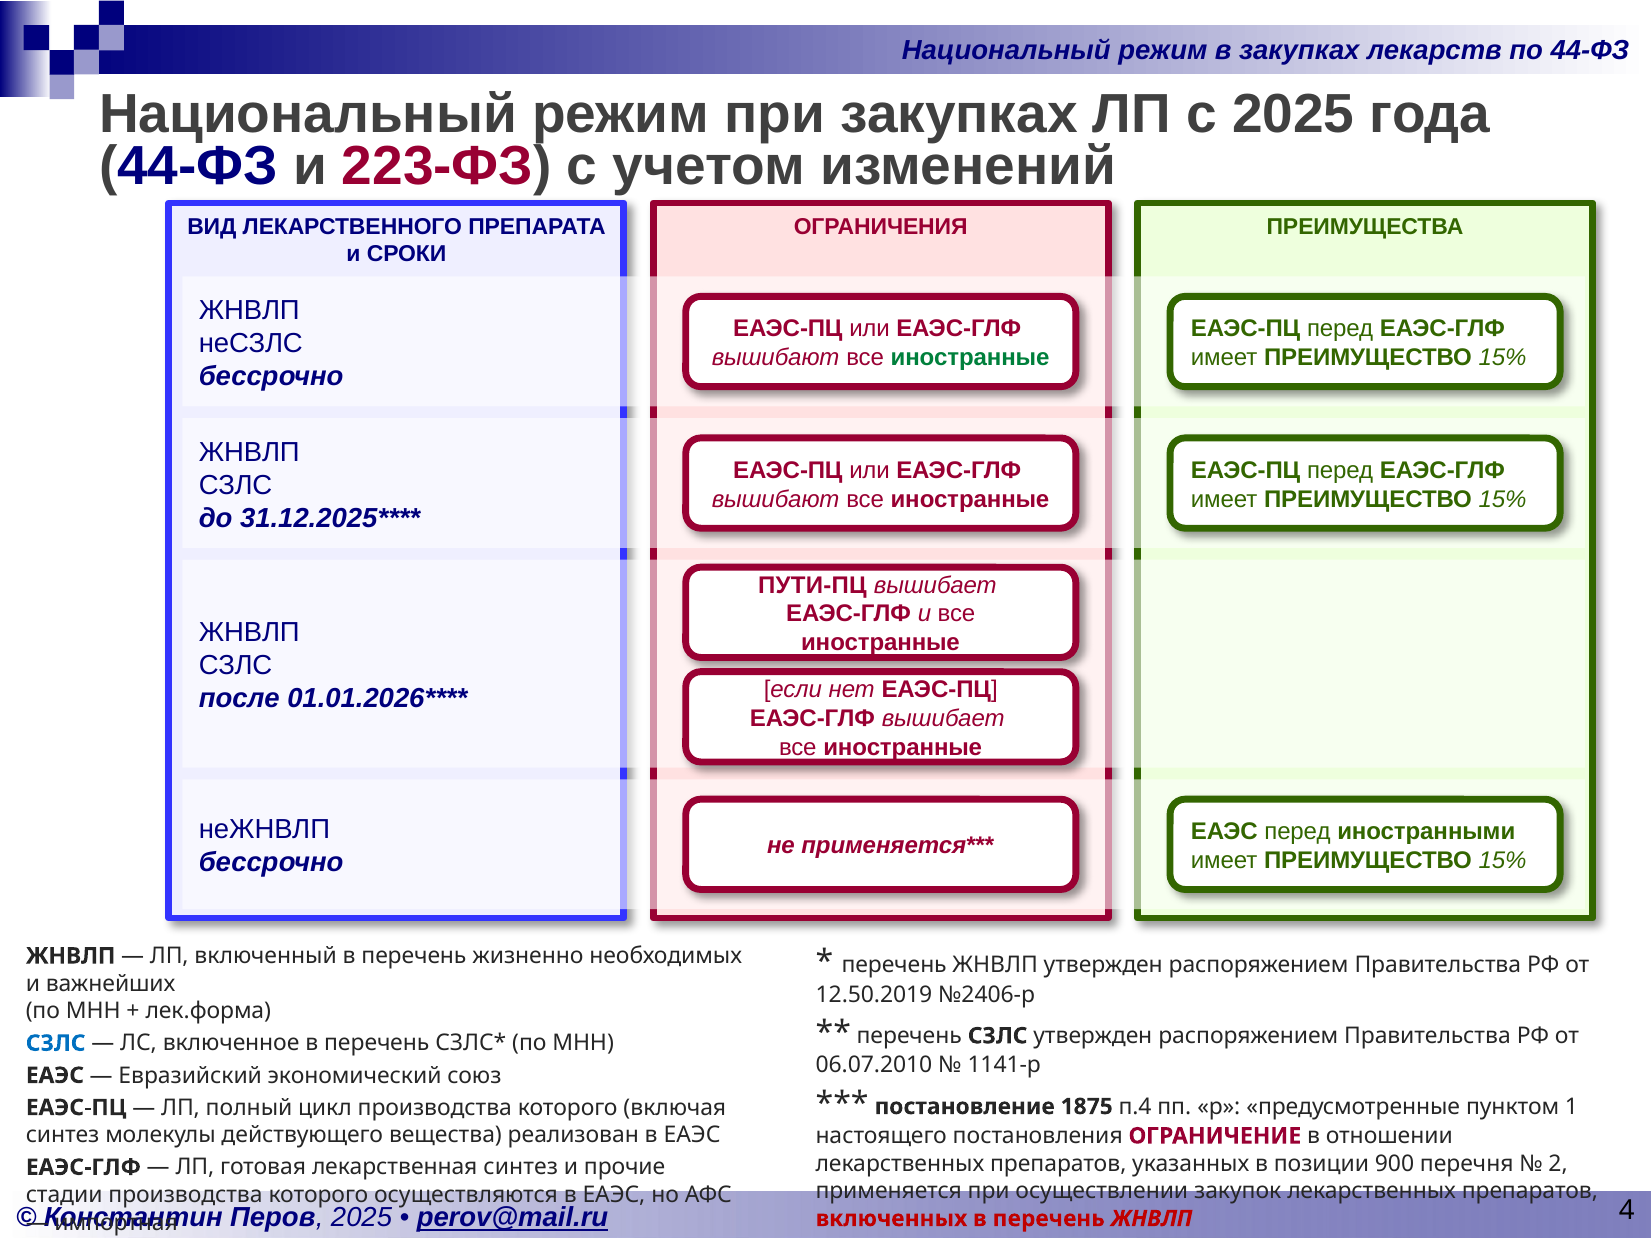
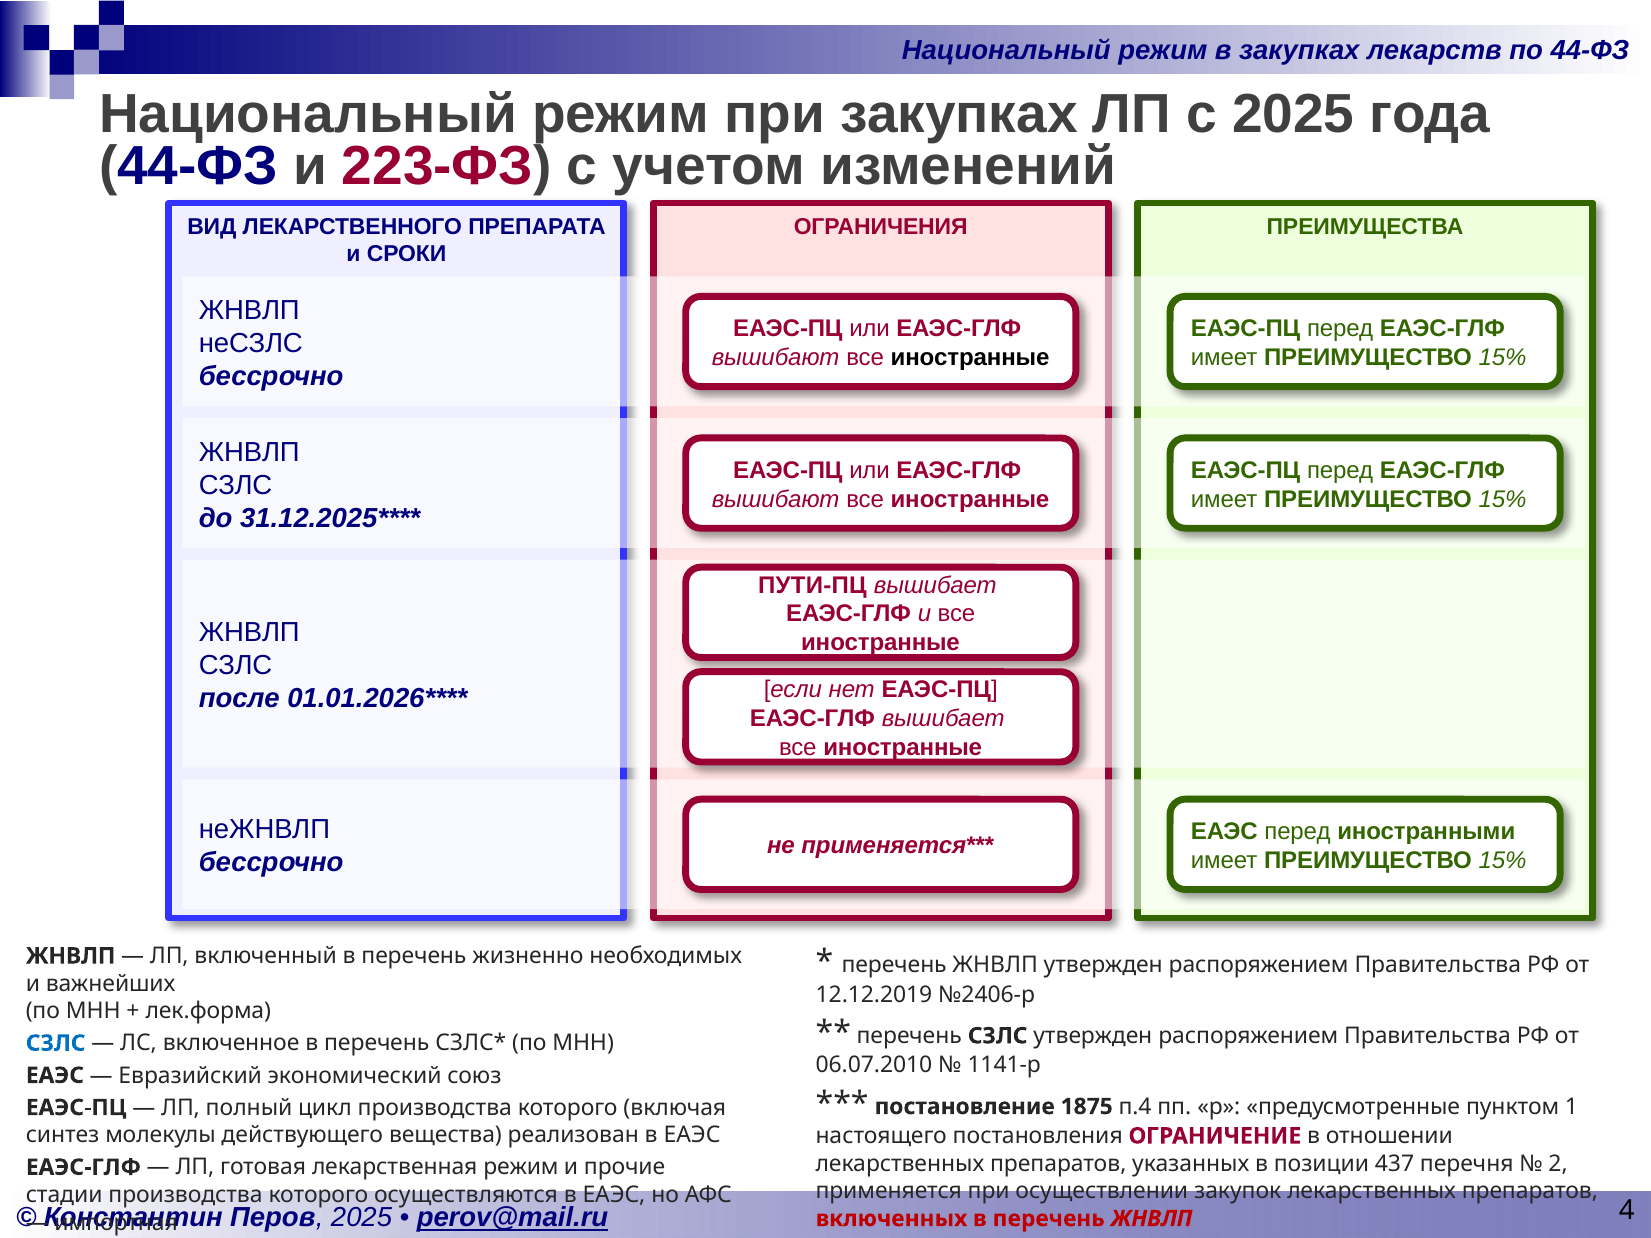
иностранные at (970, 358) colour: green -> black
12.50.2019: 12.50.2019 -> 12.12.2019
900: 900 -> 437
лекарственная синтез: синтез -> режим
